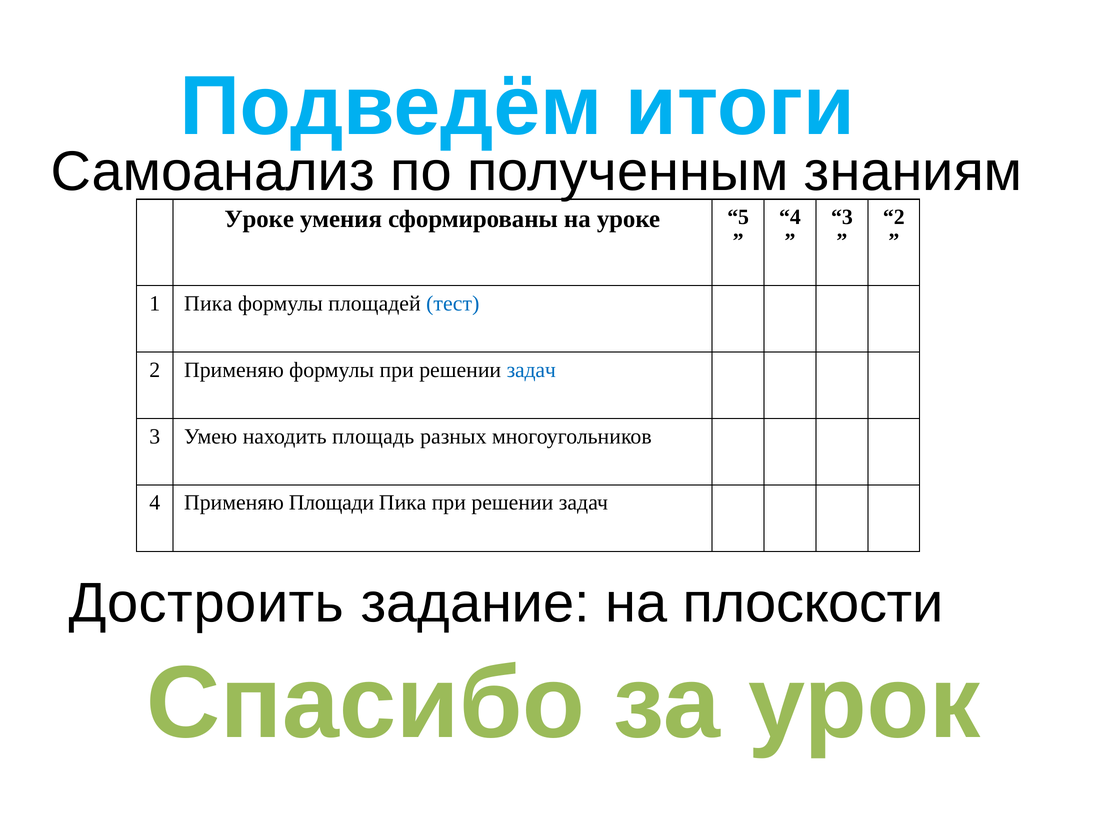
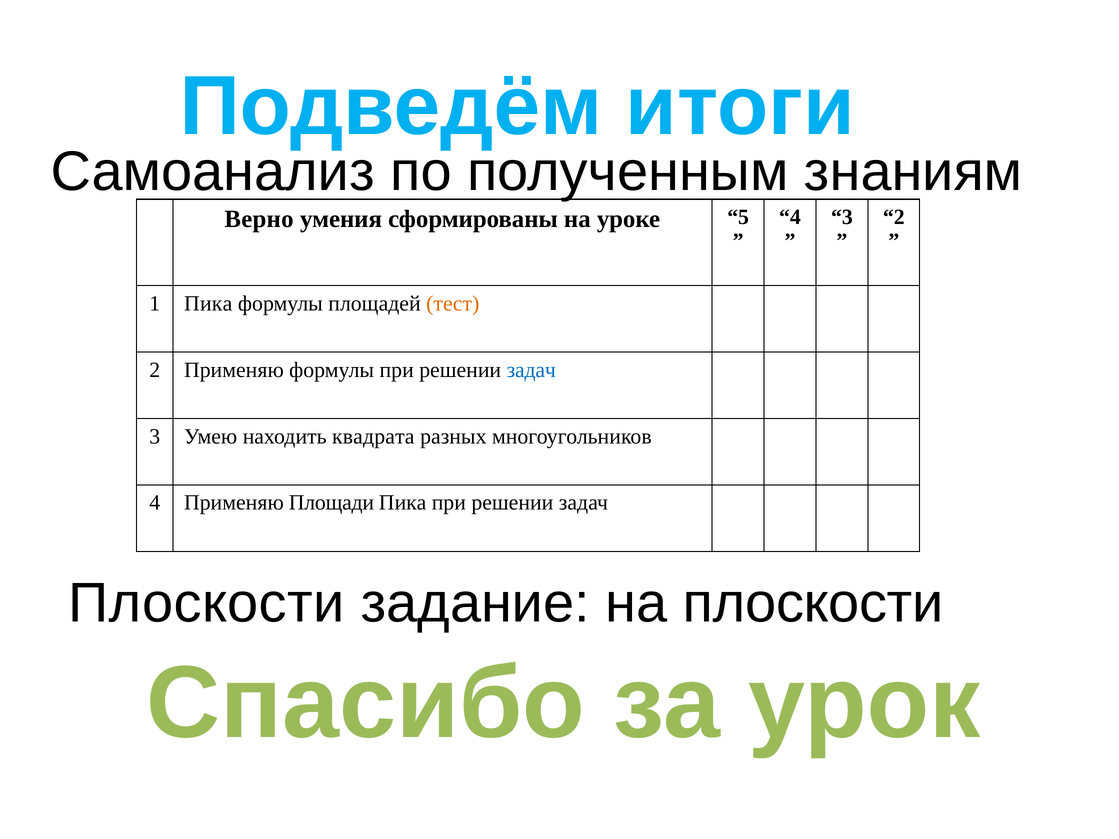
Уроке at (259, 219): Уроке -> Верно
тест colour: blue -> orange
площадь: площадь -> квадрата
Достроить at (206, 604): Достроить -> Плоскости
